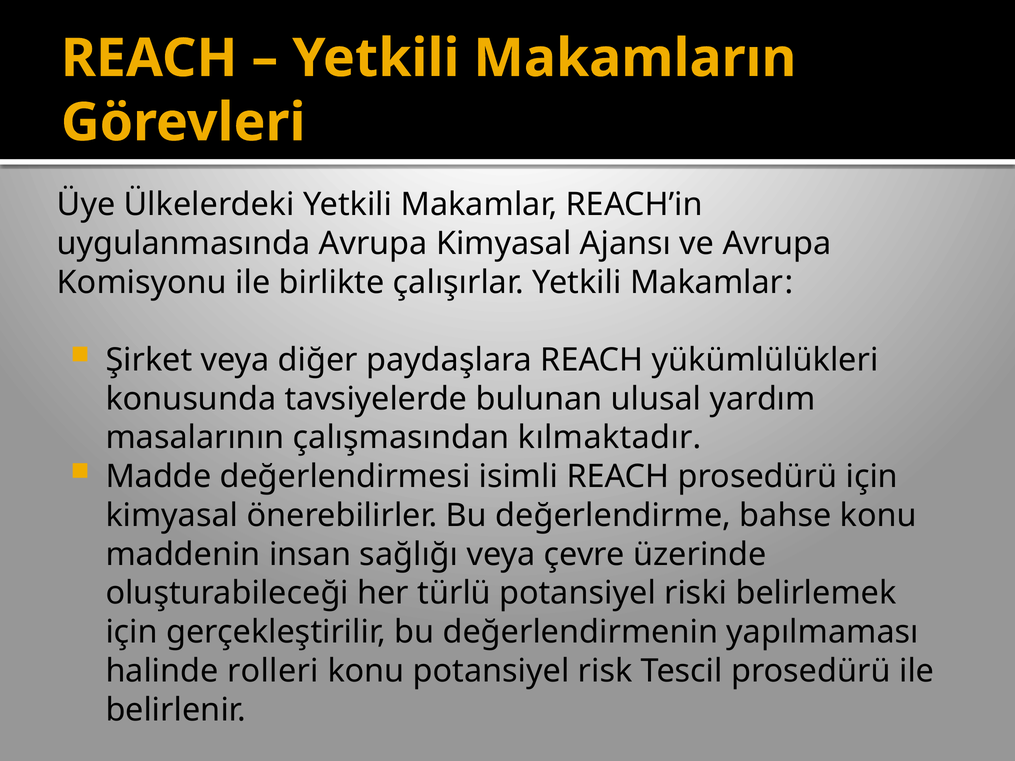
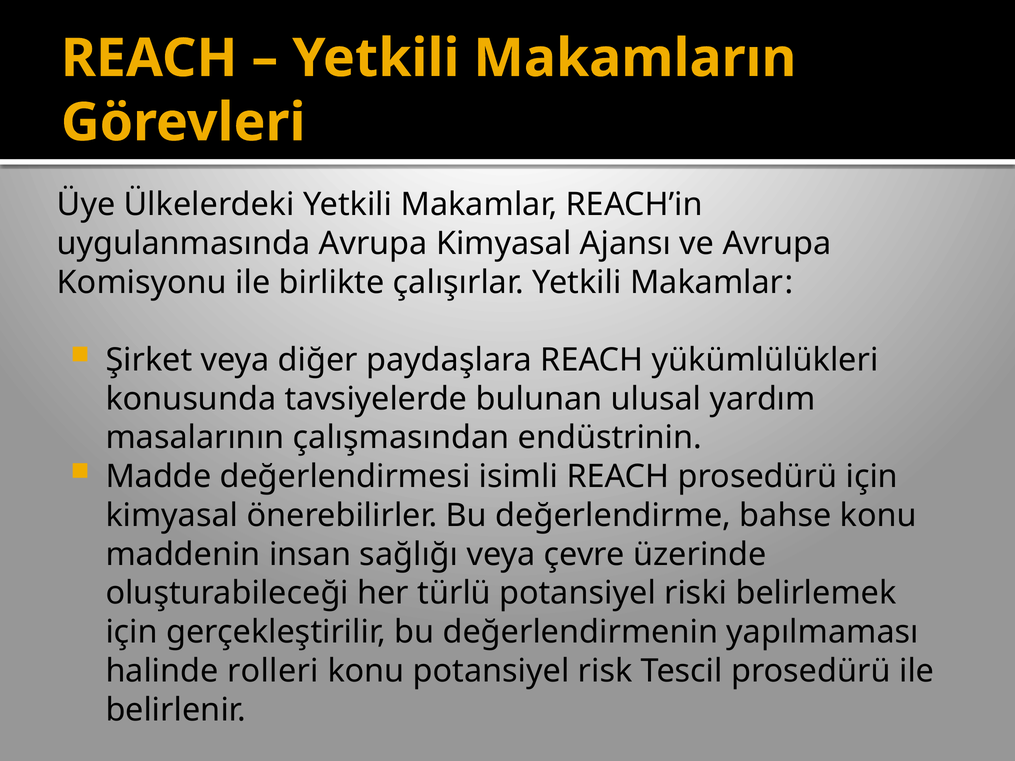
kılmaktadır: kılmaktadır -> endüstrinin
